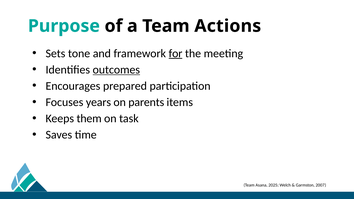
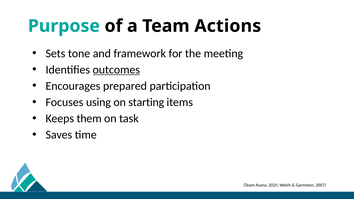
for underline: present -> none
years: years -> using
parents: parents -> starting
